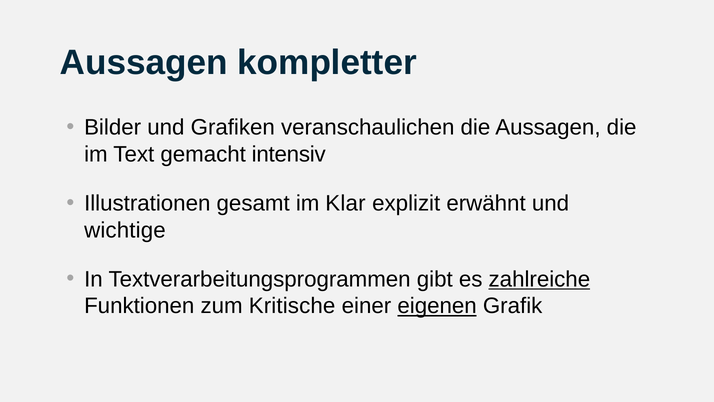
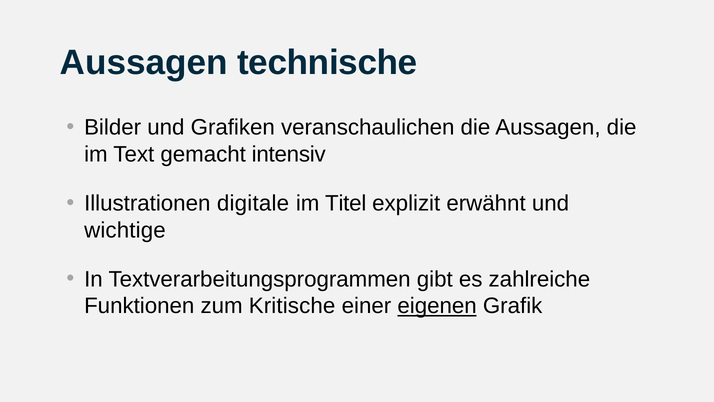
kompletter: kompletter -> technische
gesamt: gesamt -> digitale
Klar: Klar -> Titel
zahlreiche underline: present -> none
